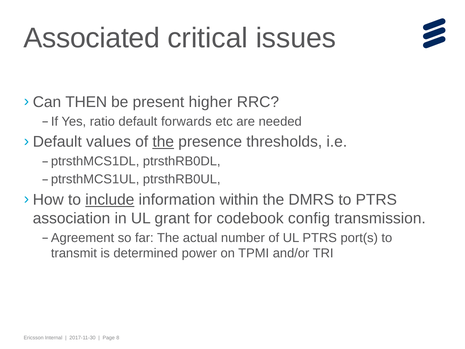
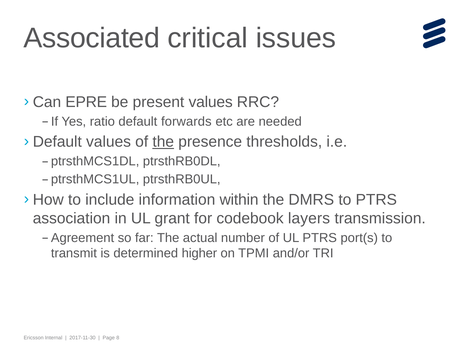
THEN: THEN -> EPRE
present higher: higher -> values
include underline: present -> none
config: config -> layers
power: power -> higher
